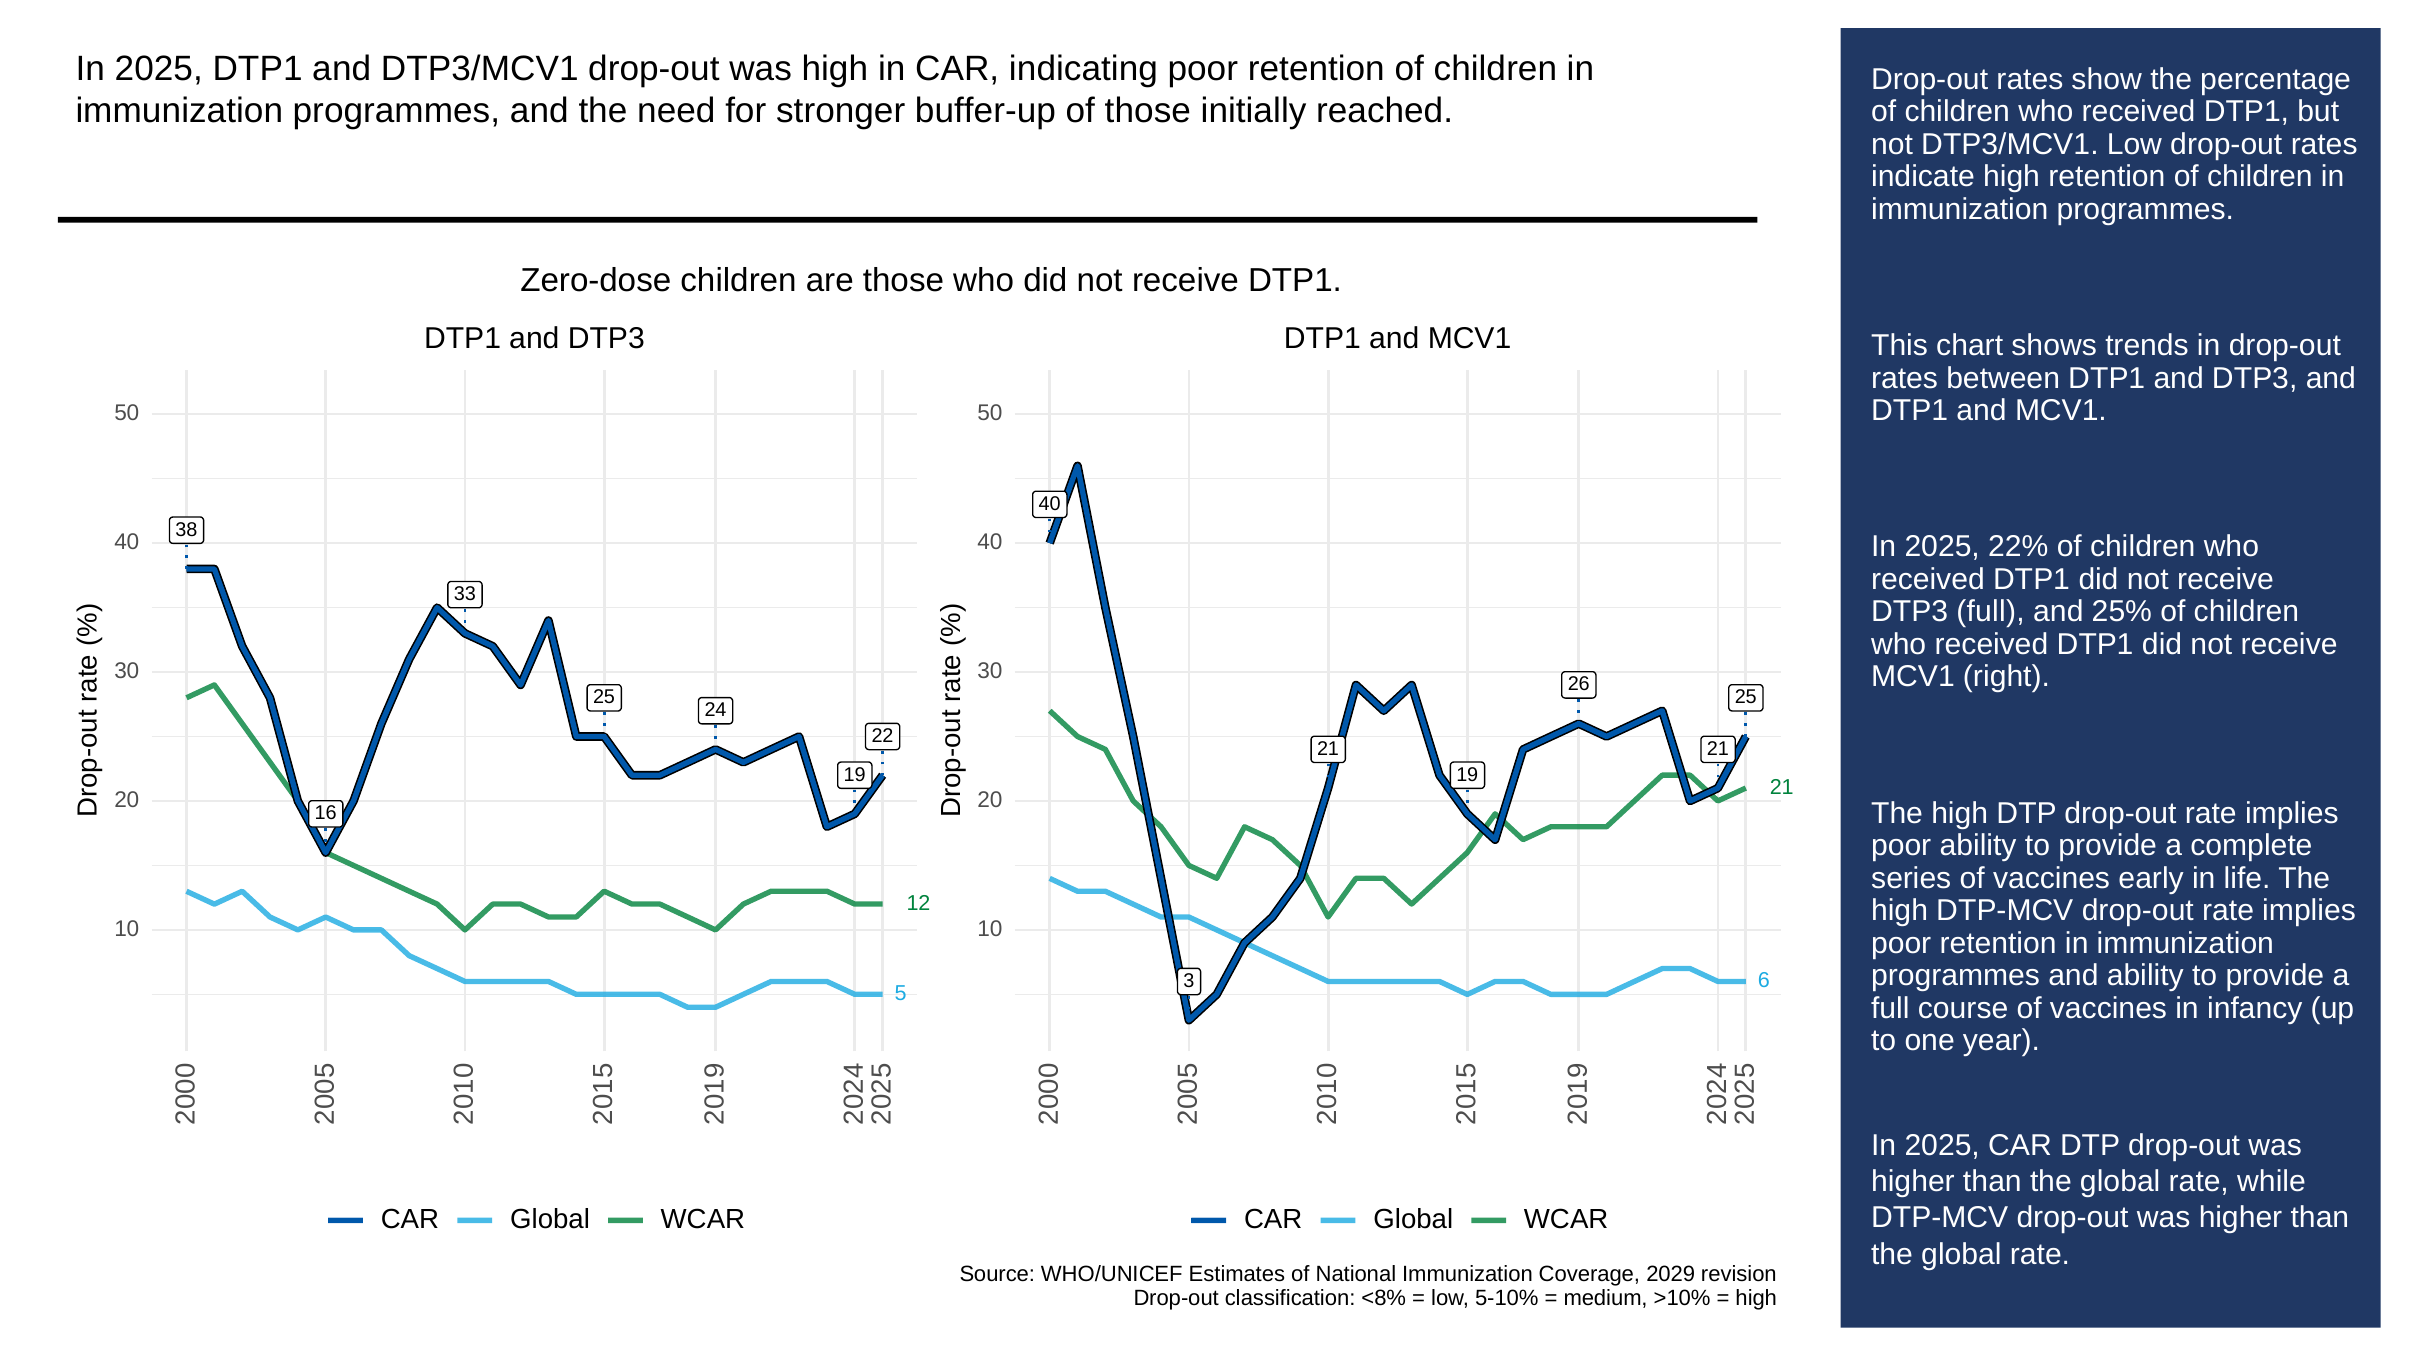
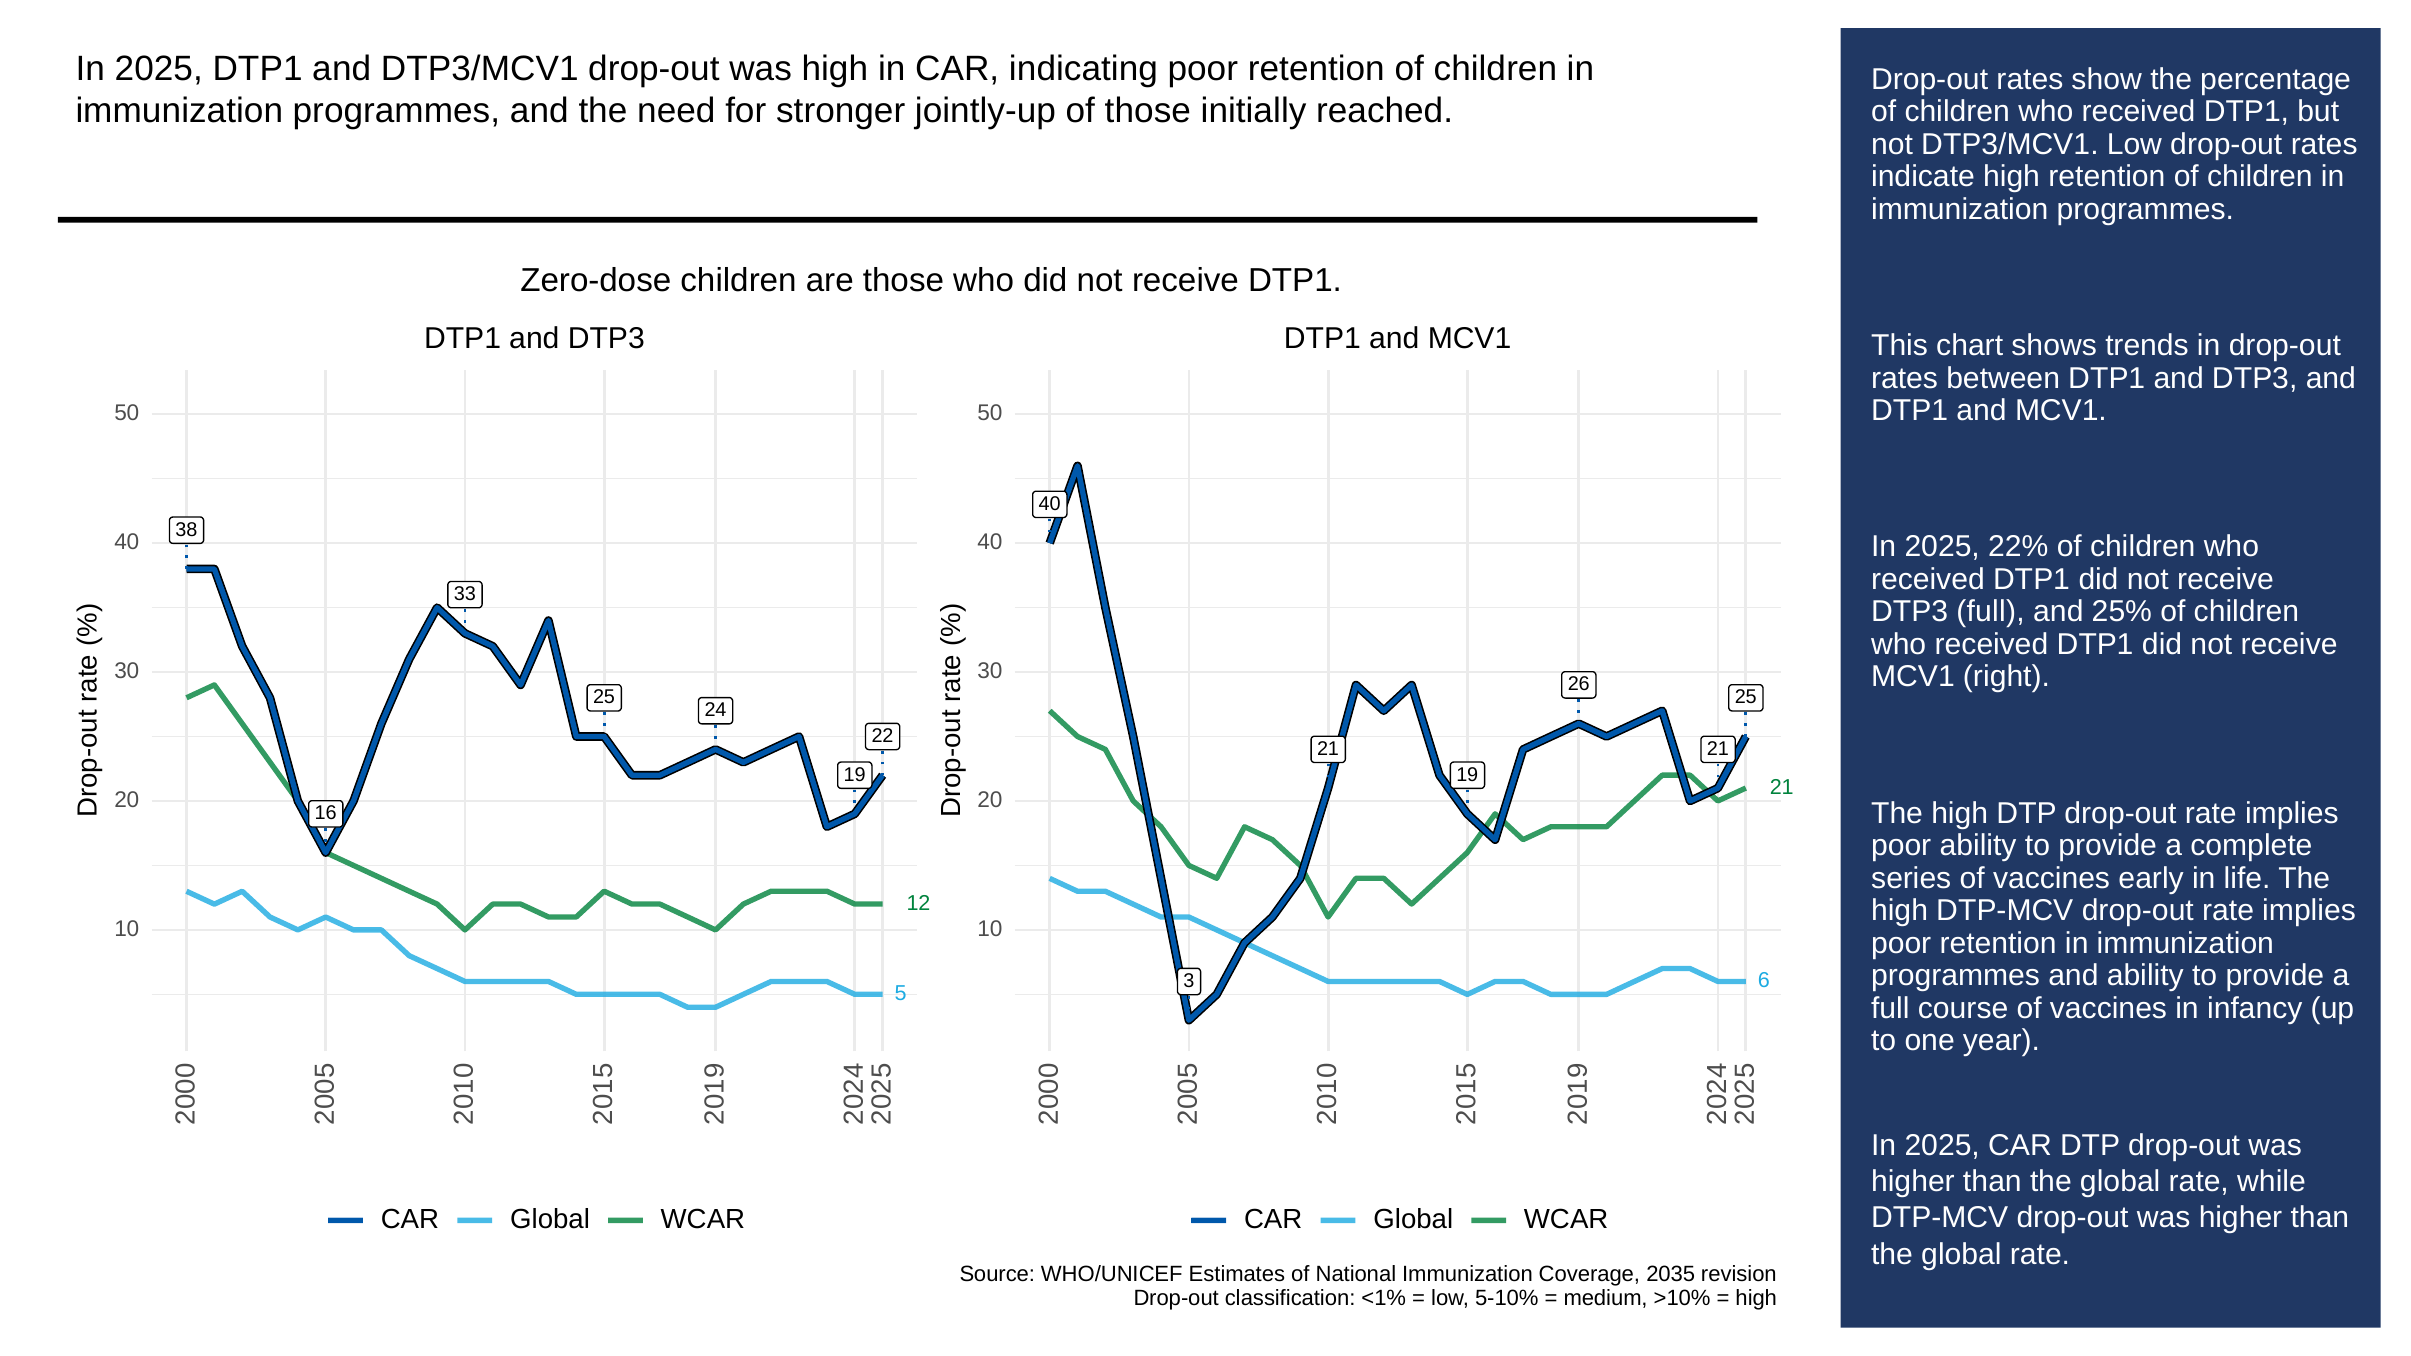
buffer-up: buffer-up -> jointly-up
2029: 2029 -> 2035
<8%: <8% -> <1%
